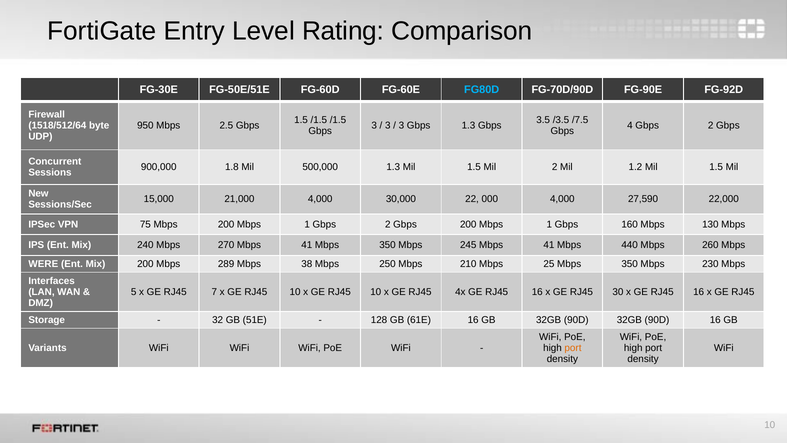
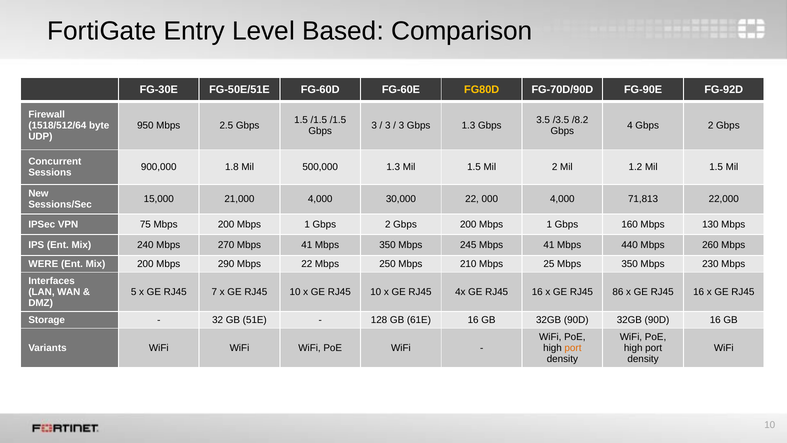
Rating: Rating -> Based
FG80D colour: light blue -> yellow
/7.5: /7.5 -> /8.2
27,590: 27,590 -> 71,813
289: 289 -> 290
Mbps 38: 38 -> 22
30: 30 -> 86
